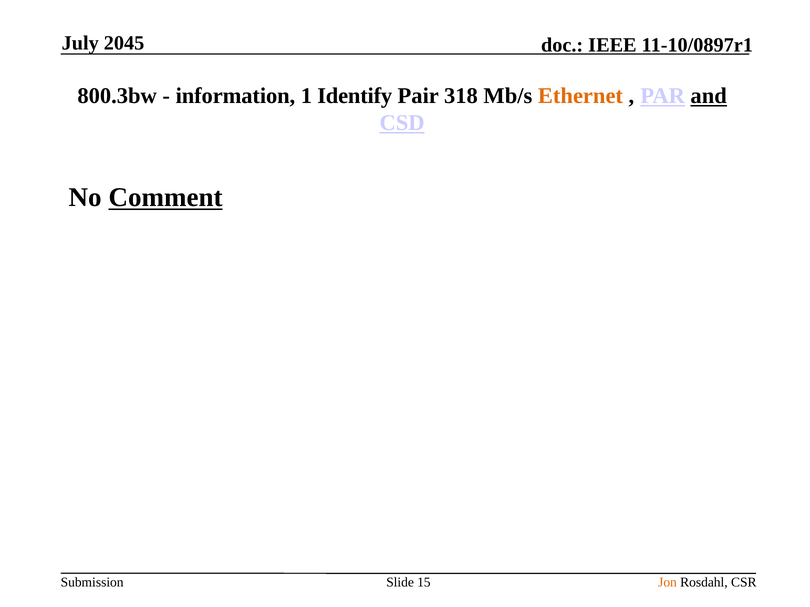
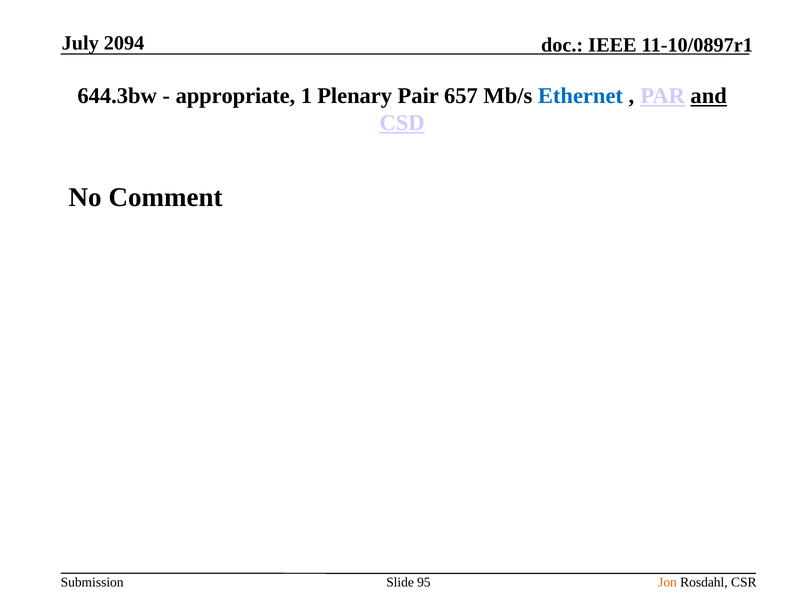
2045: 2045 -> 2094
800.3bw: 800.3bw -> 644.3bw
information: information -> appropriate
Identify: Identify -> Plenary
318: 318 -> 657
Ethernet colour: orange -> blue
Comment underline: present -> none
15: 15 -> 95
